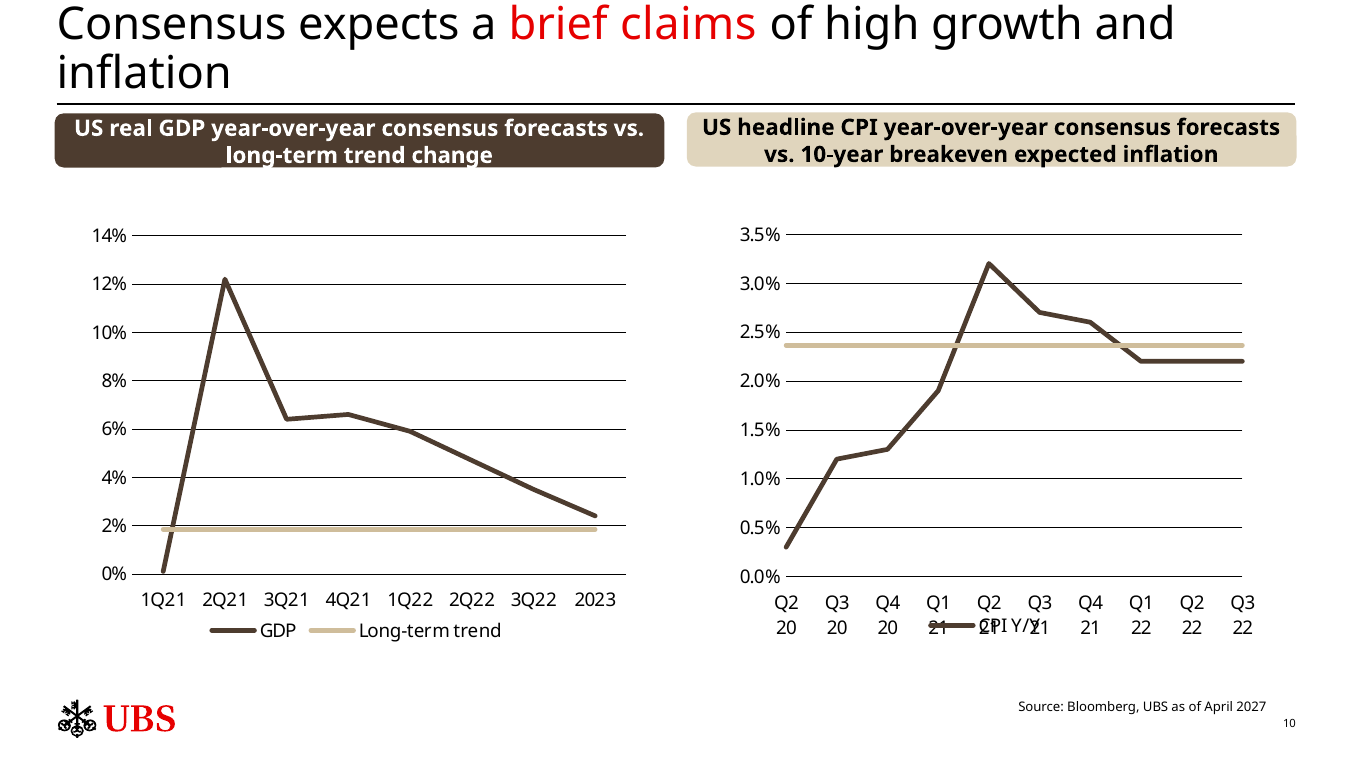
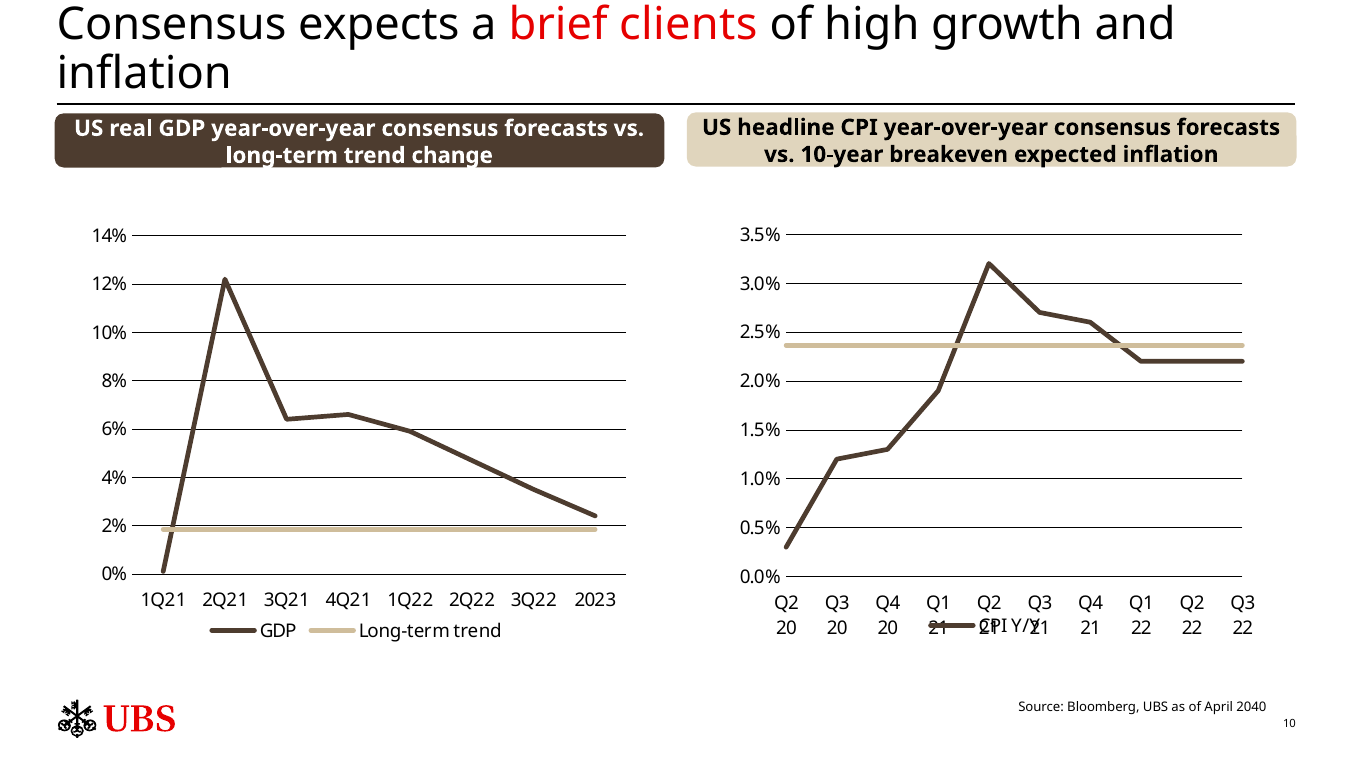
claims: claims -> clients
2027: 2027 -> 2040
